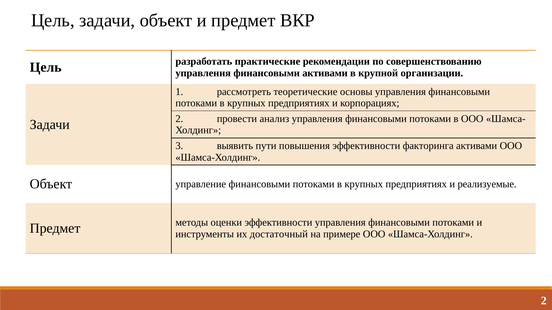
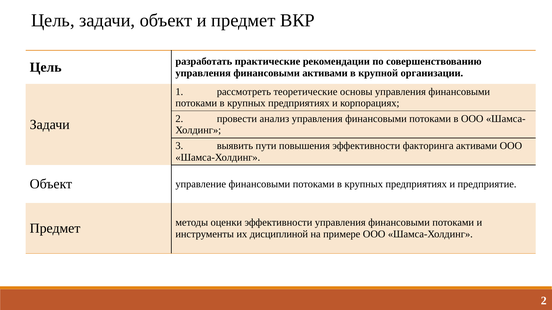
реализуемые: реализуемые -> предприятие
достаточный: достаточный -> дисциплиной
